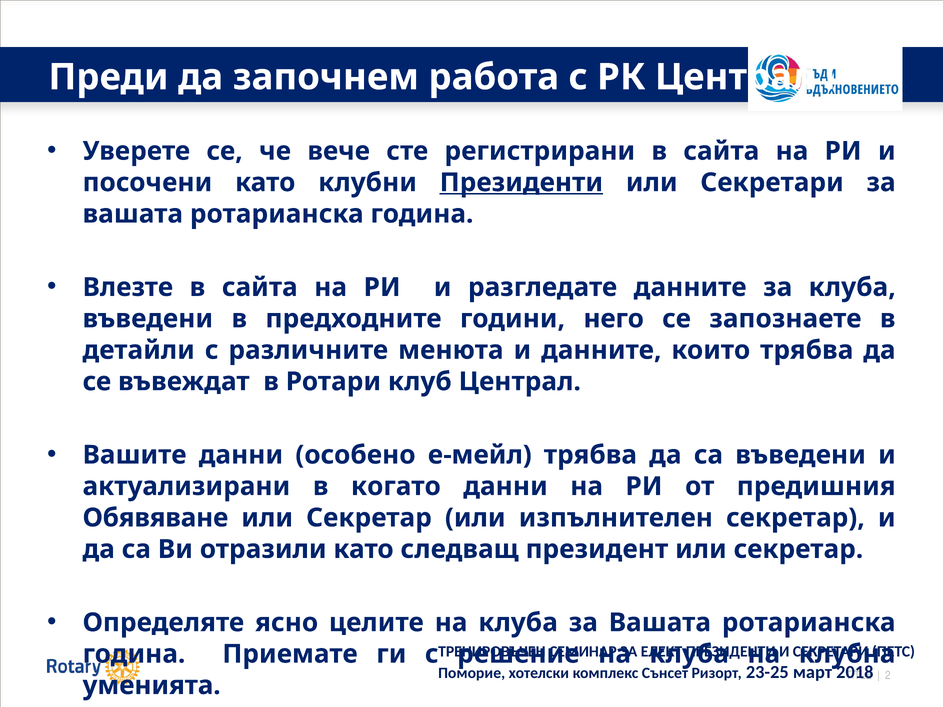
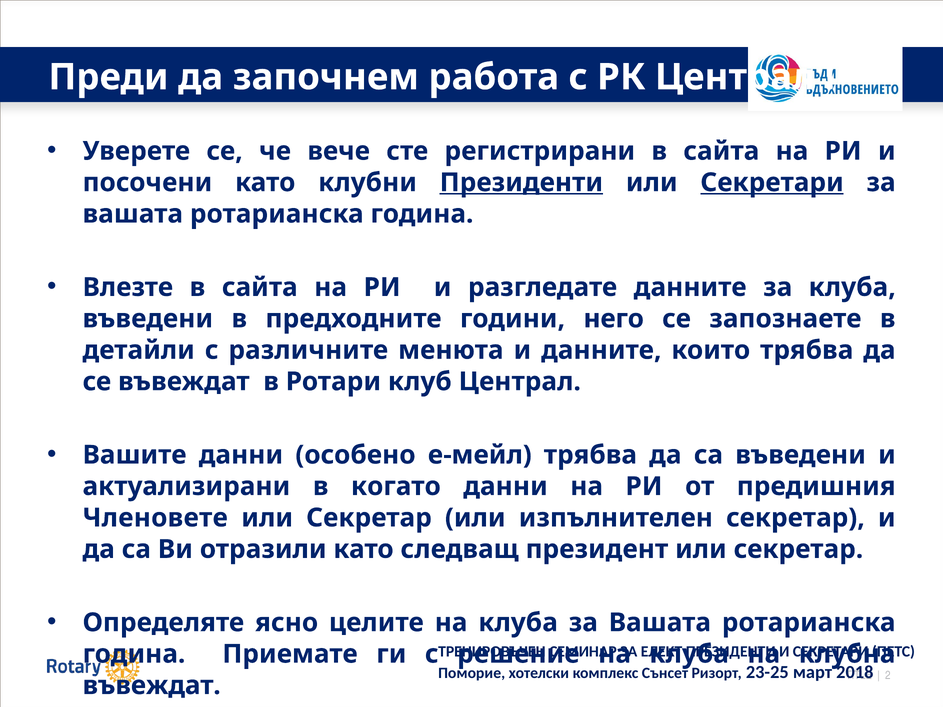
Секретари at (772, 183) underline: none -> present
Обявяване: Обявяване -> Членовете
уменията at (152, 686): уменията -> въвеждат
